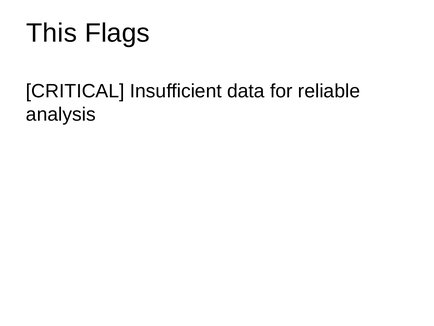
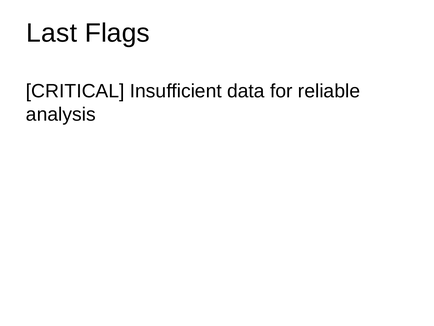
This: This -> Last
